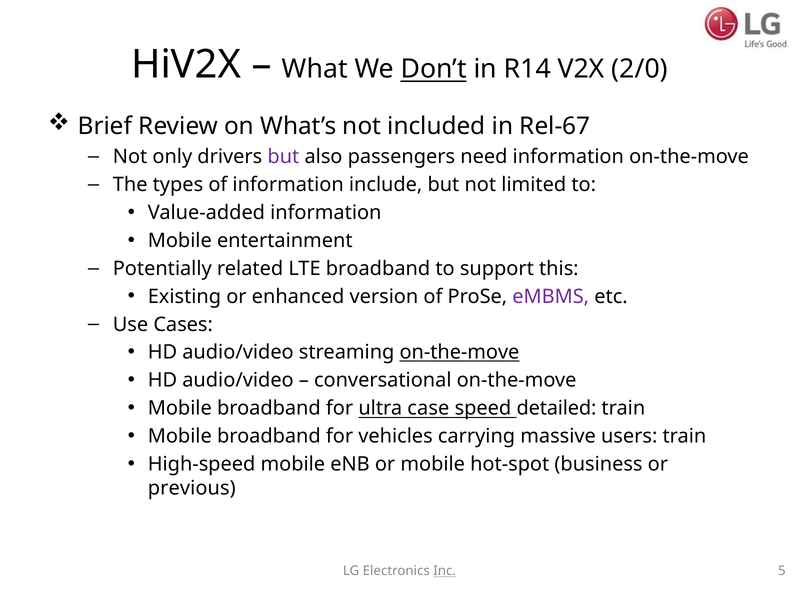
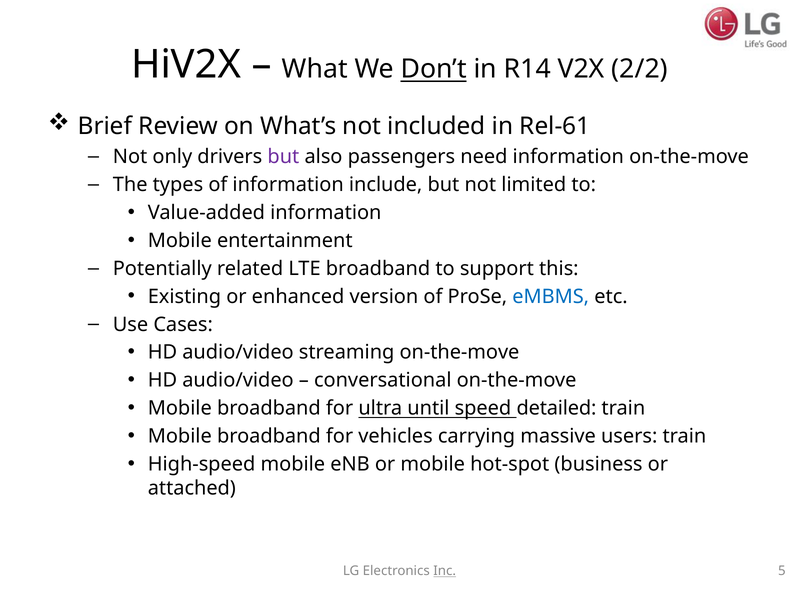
2/0: 2/0 -> 2/2
Rel-67: Rel-67 -> Rel-61
eMBMS colour: purple -> blue
on-the-move at (459, 353) underline: present -> none
case: case -> until
previous: previous -> attached
